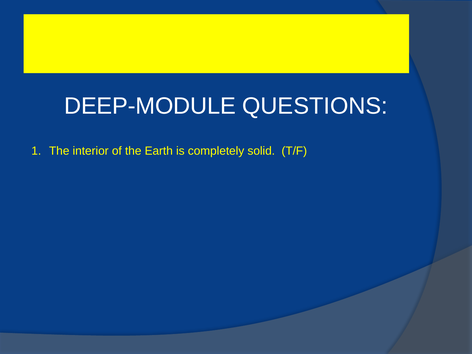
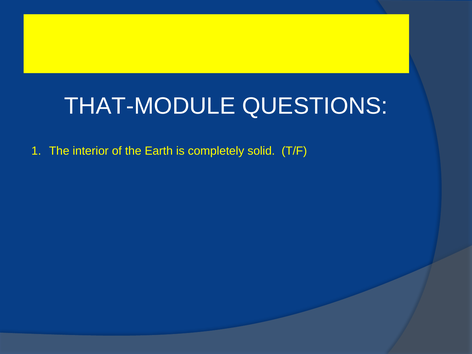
DEEP-MODULE: DEEP-MODULE -> THAT-MODULE
